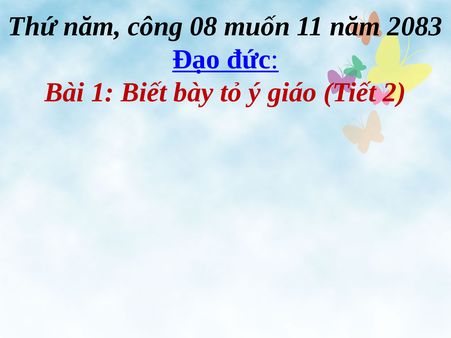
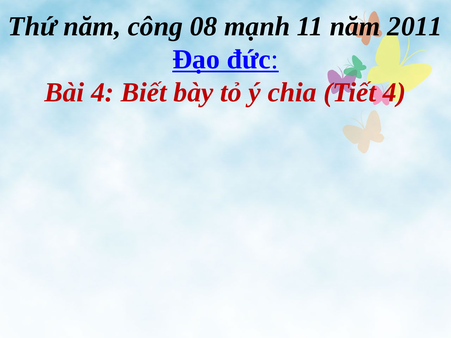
muốn: muốn -> mạnh
2083: 2083 -> 2011
Bài 1: 1 -> 4
giáo: giáo -> chia
Tiết 2: 2 -> 4
